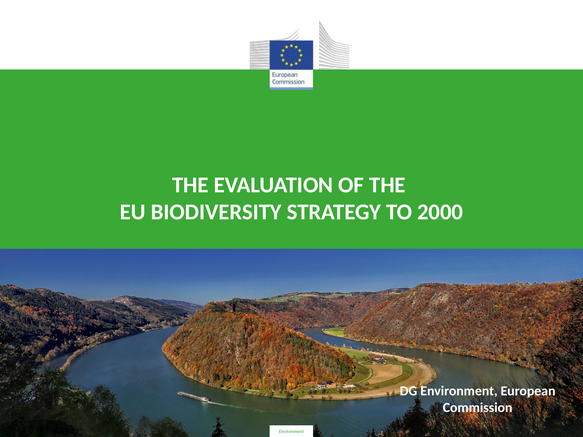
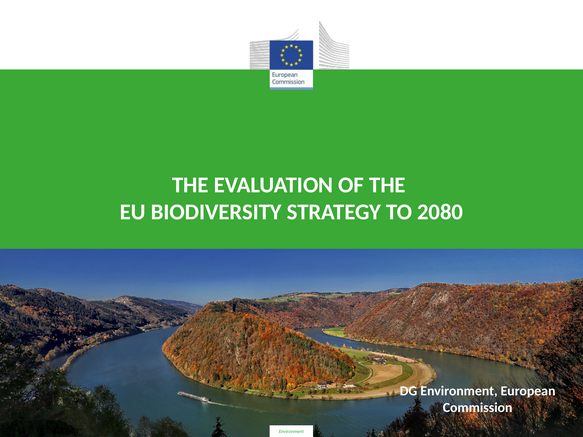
2000: 2000 -> 2080
